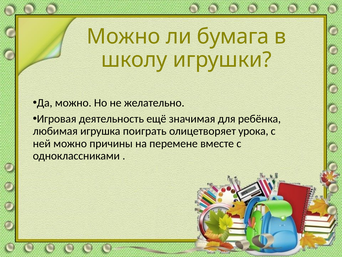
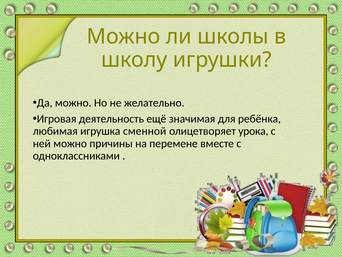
бумага: бумага -> школы
поиграть: поиграть -> сменной
